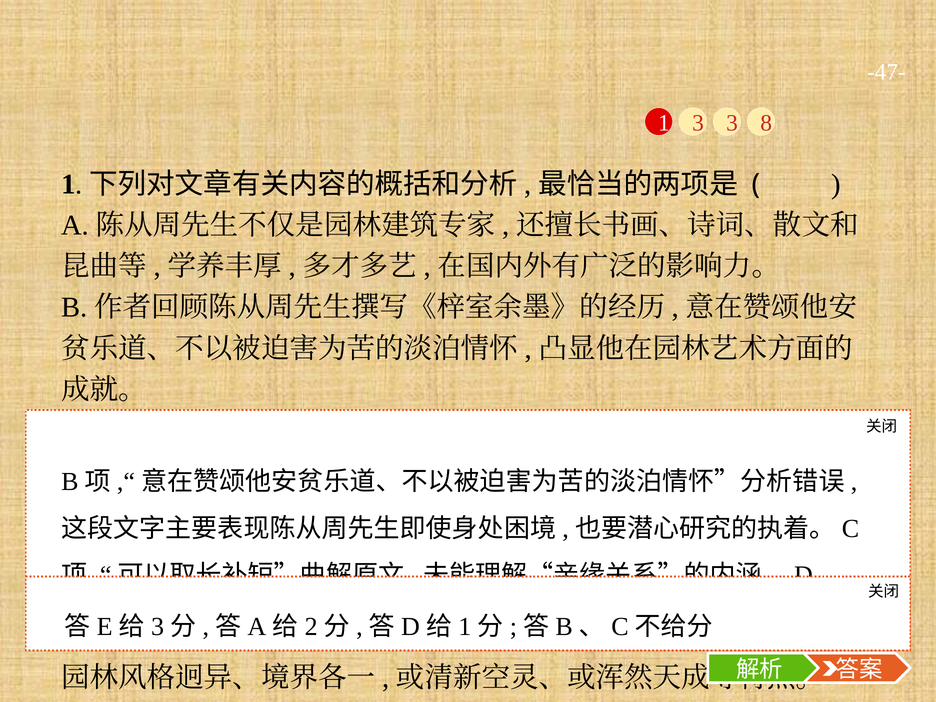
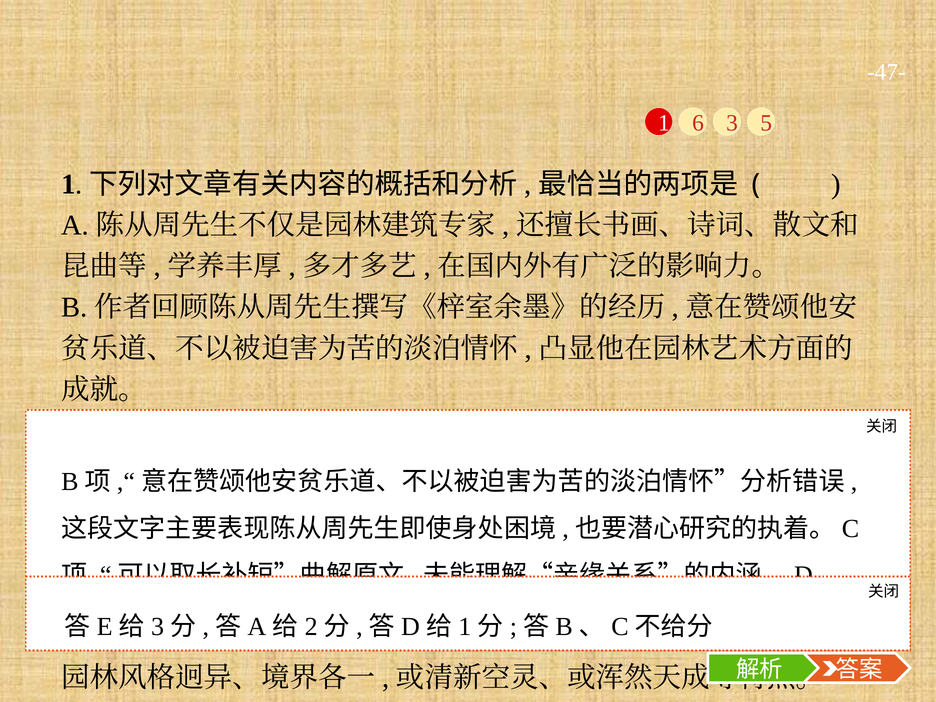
1 3: 3 -> 6
8: 8 -> 5
